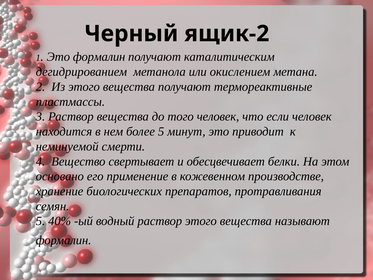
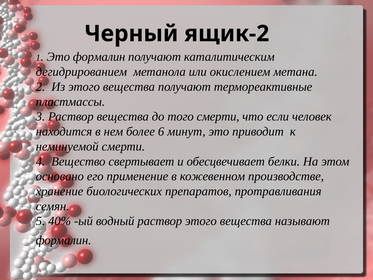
того человек: человек -> смерти
более 5: 5 -> 6
